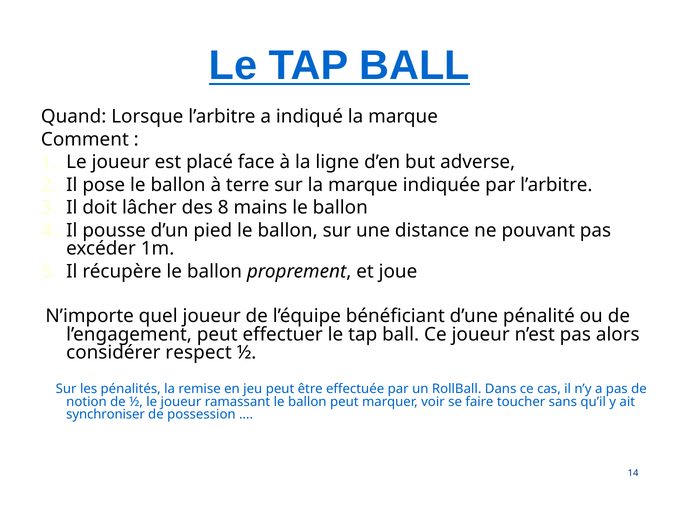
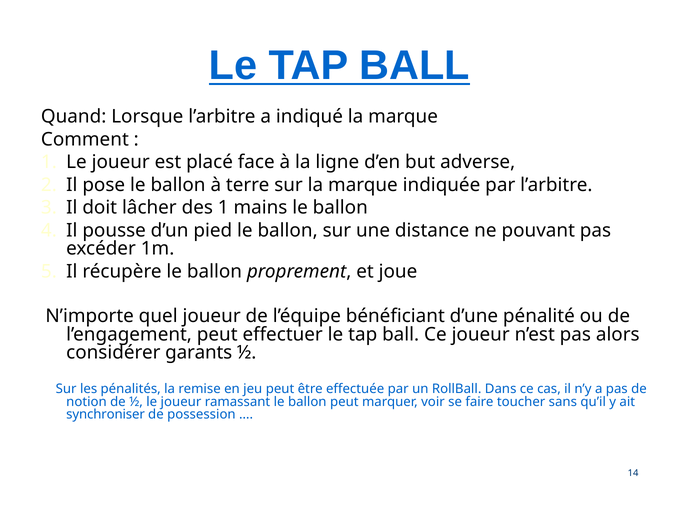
des 8: 8 -> 1
respect: respect -> garants
